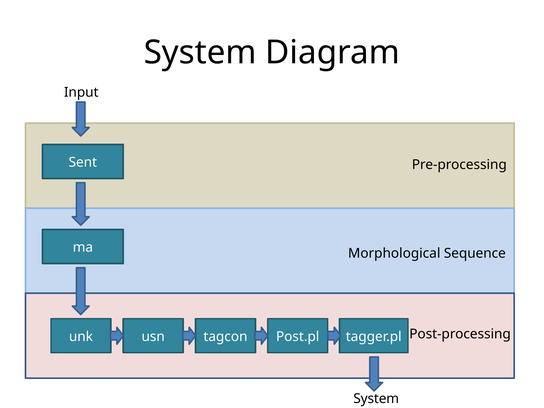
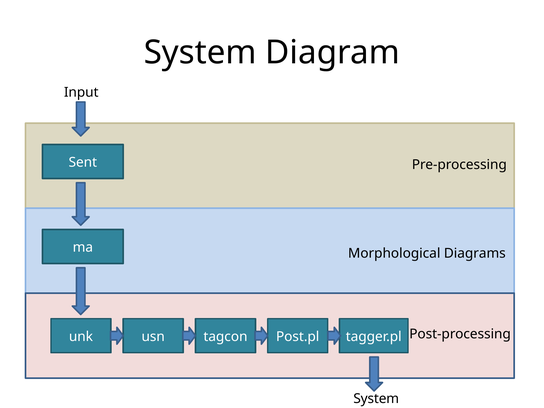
Sequence: Sequence -> Diagrams
